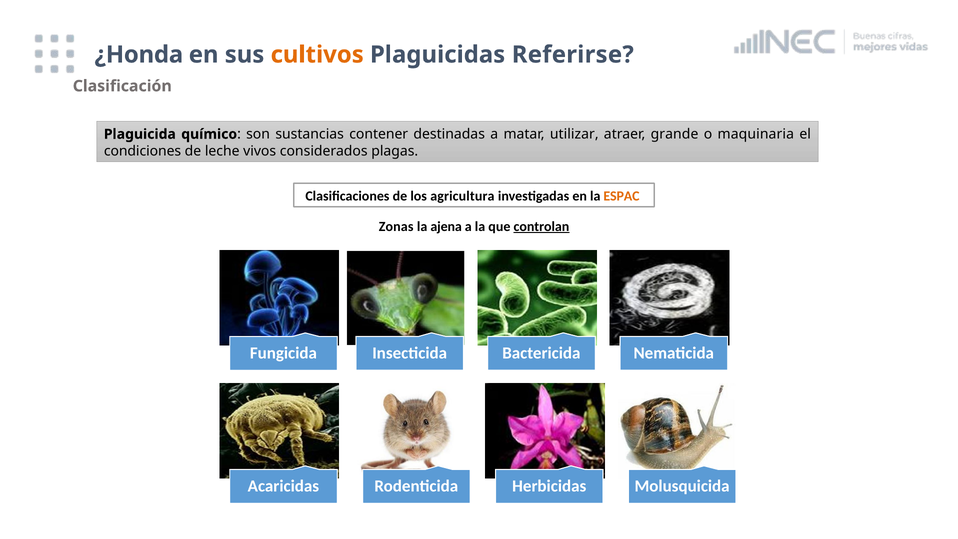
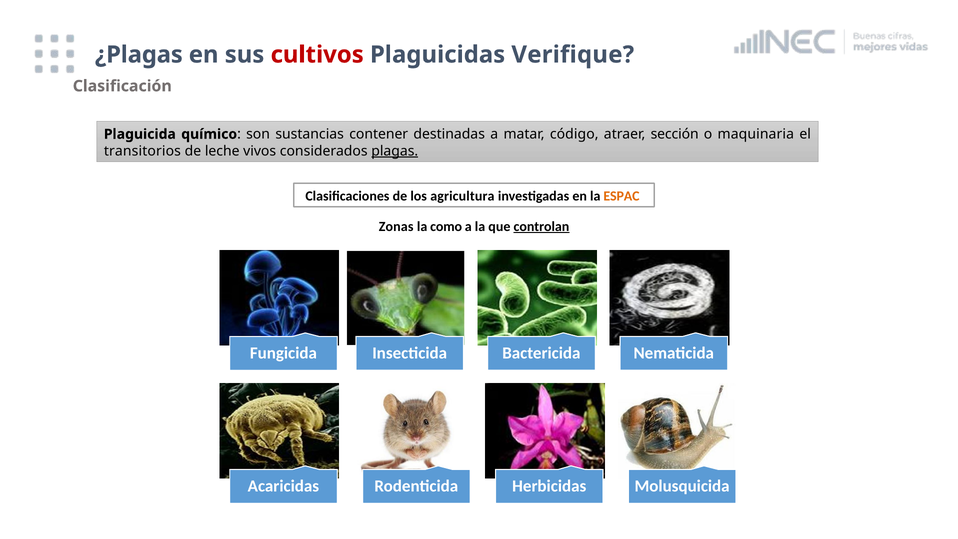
¿Honda: ¿Honda -> ¿Plagas
cultivos colour: orange -> red
Referirse: Referirse -> Verifique
utilizar: utilizar -> código
grande: grande -> sección
condiciones: condiciones -> transitorios
plagas underline: none -> present
ajena: ajena -> como
